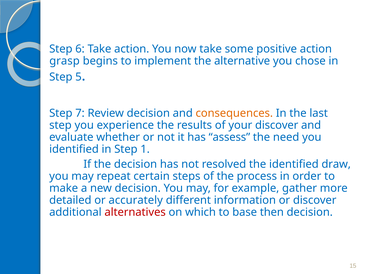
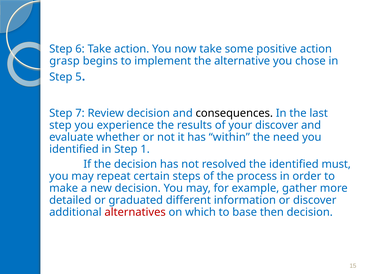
consequences colour: orange -> black
assess: assess -> within
draw: draw -> must
accurately: accurately -> graduated
